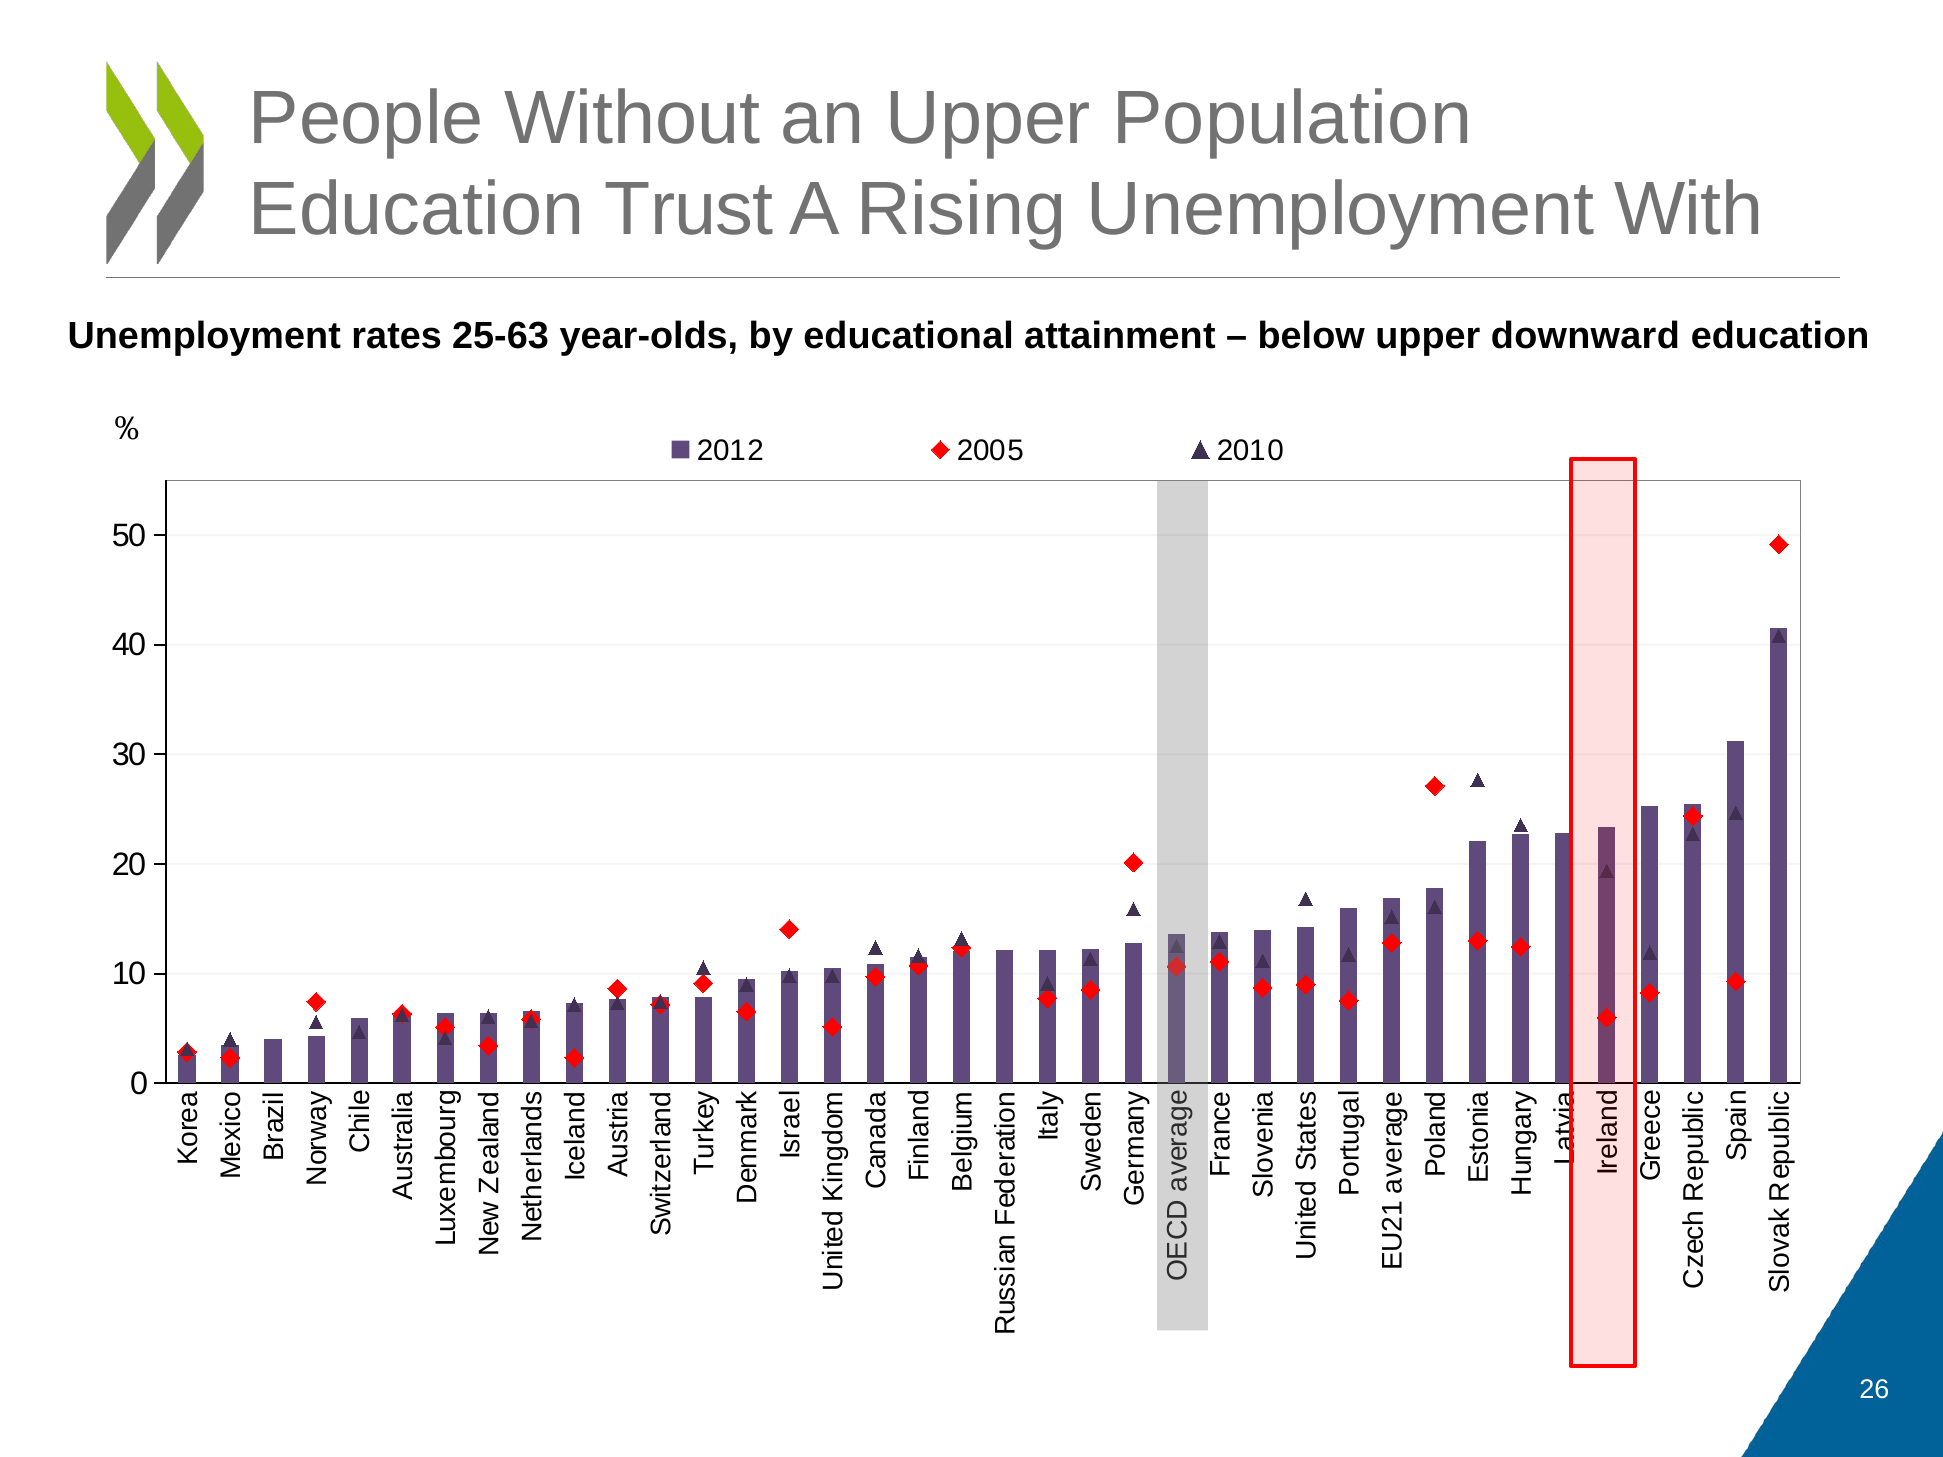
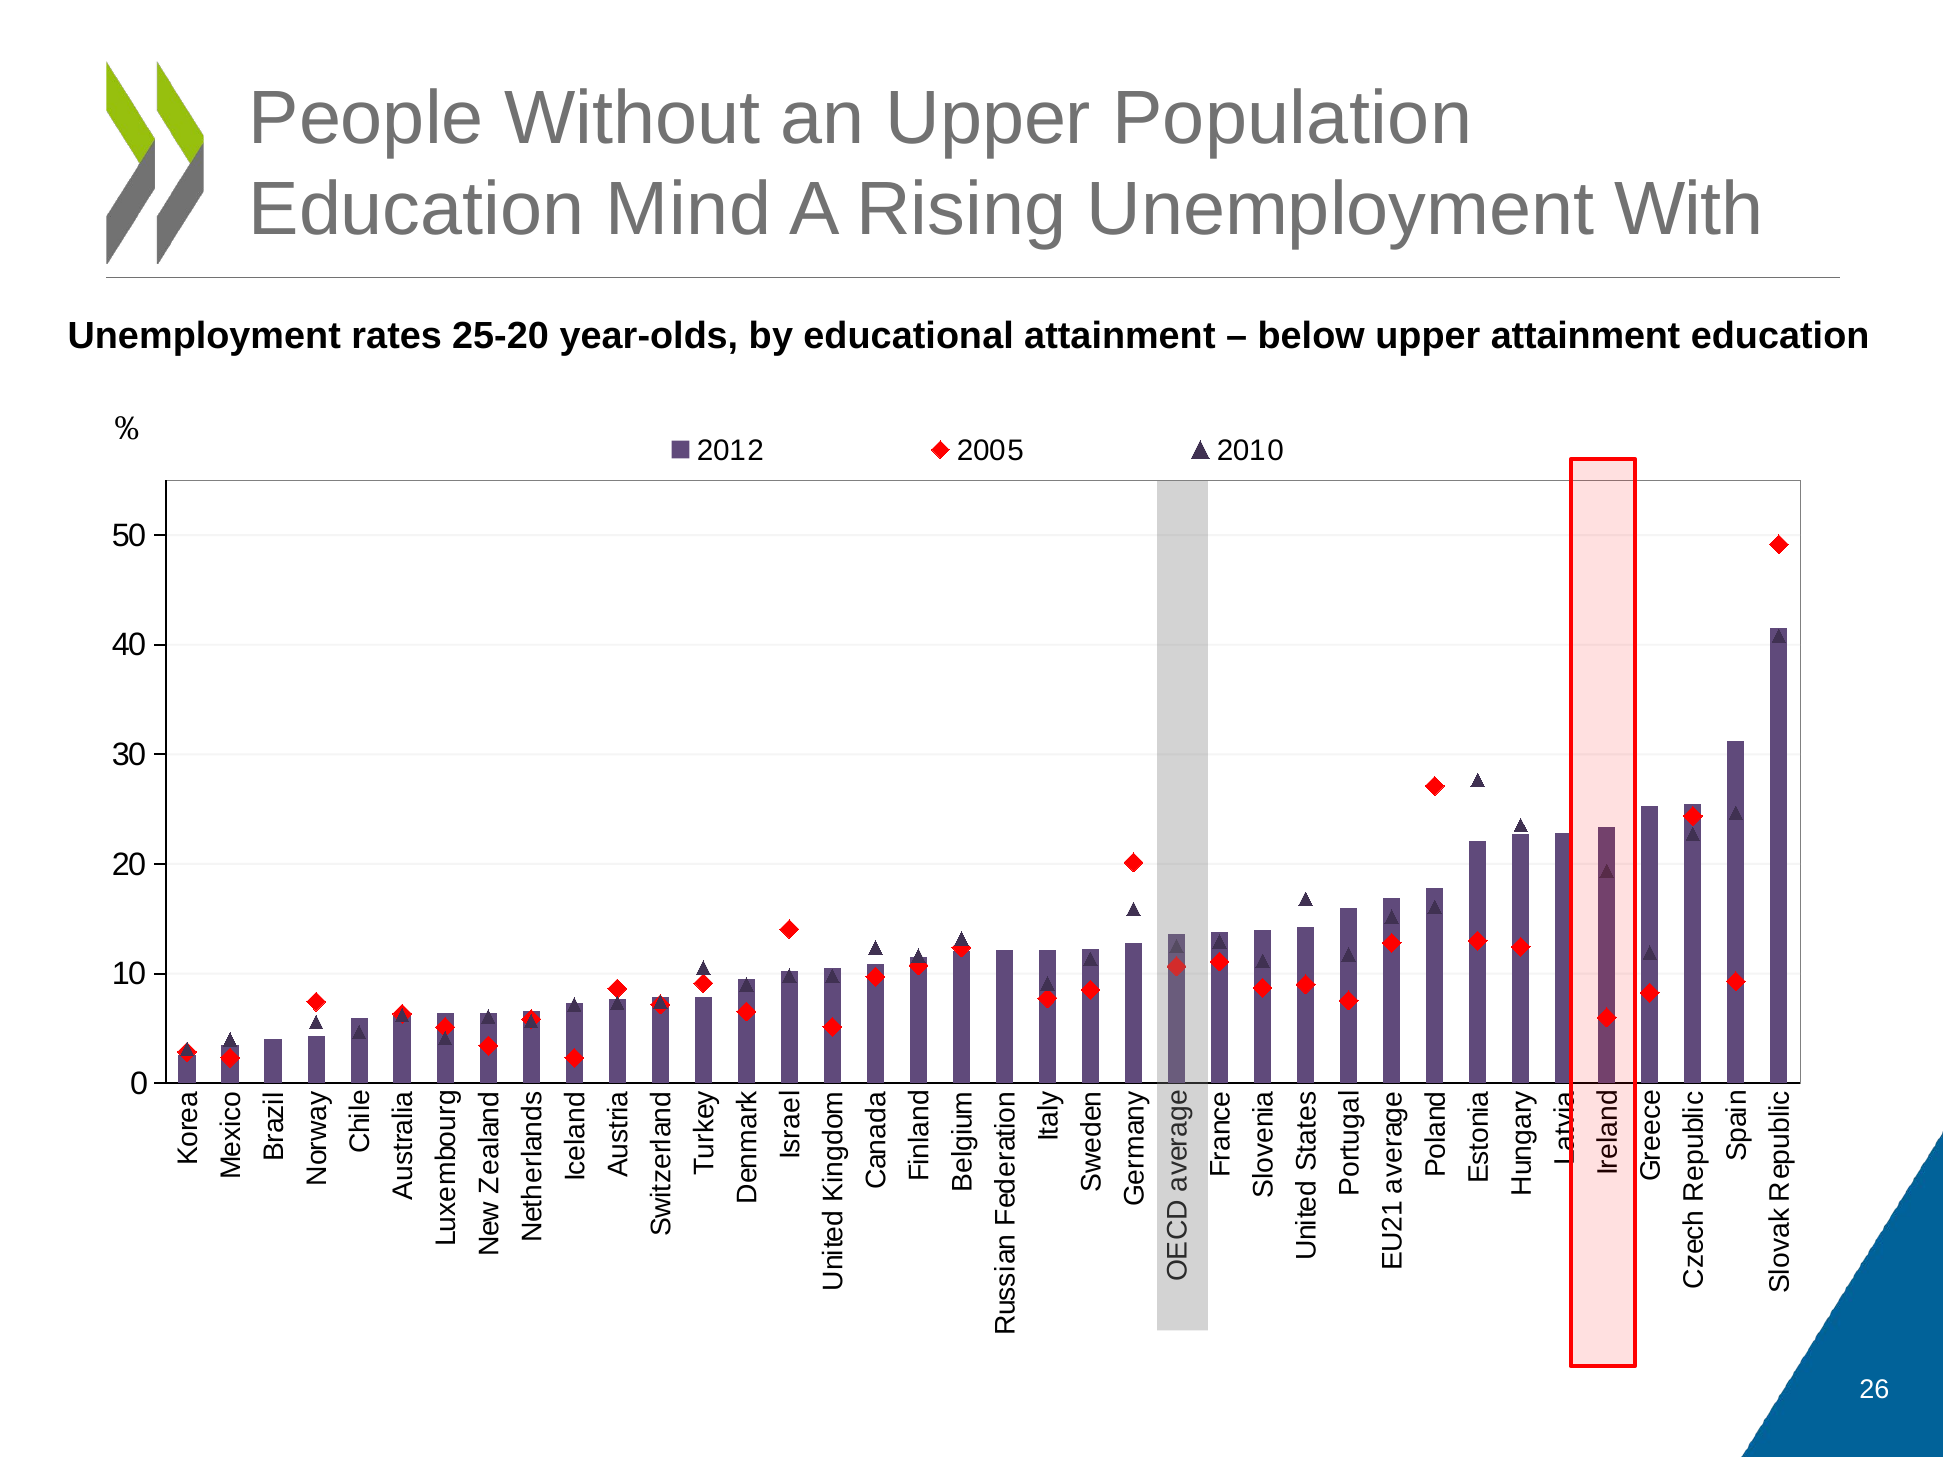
Trust: Trust -> Mind
25-63: 25-63 -> 25-20
upper downward: downward -> attainment
